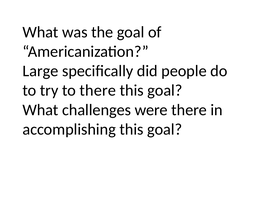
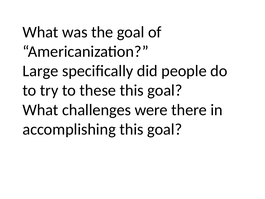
to there: there -> these
